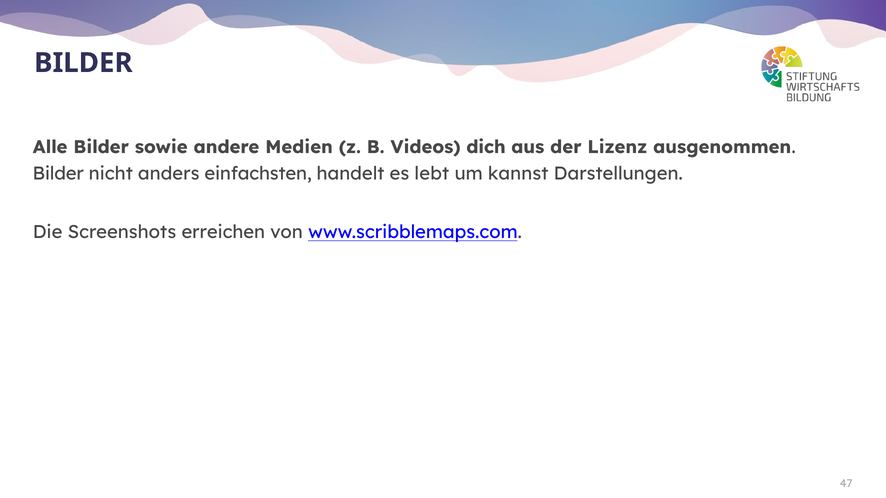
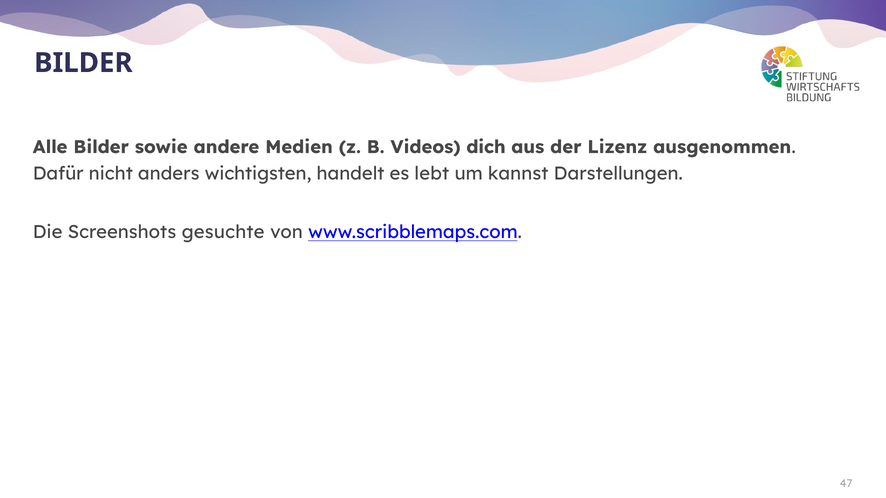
Bilder at (58, 174): Bilder -> Dafür
einfachsten: einfachsten -> wichtigsten
erreichen: erreichen -> gesuchte
